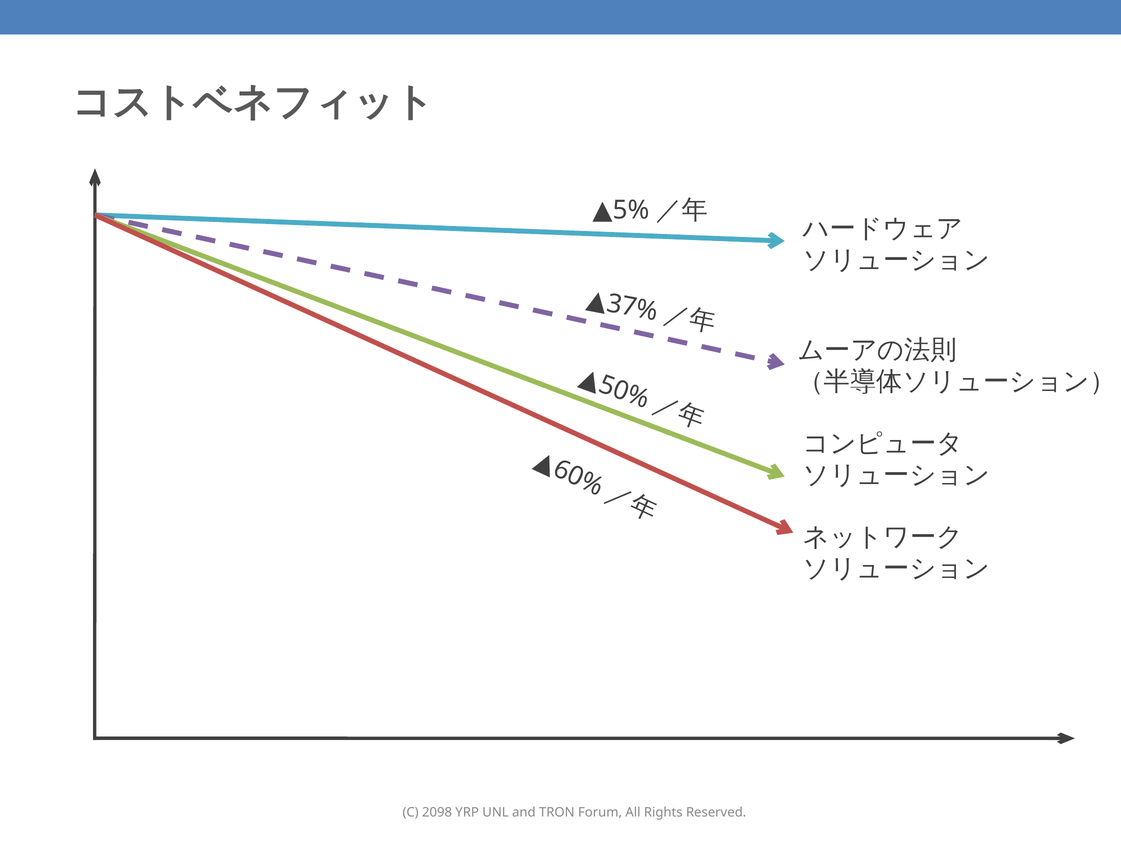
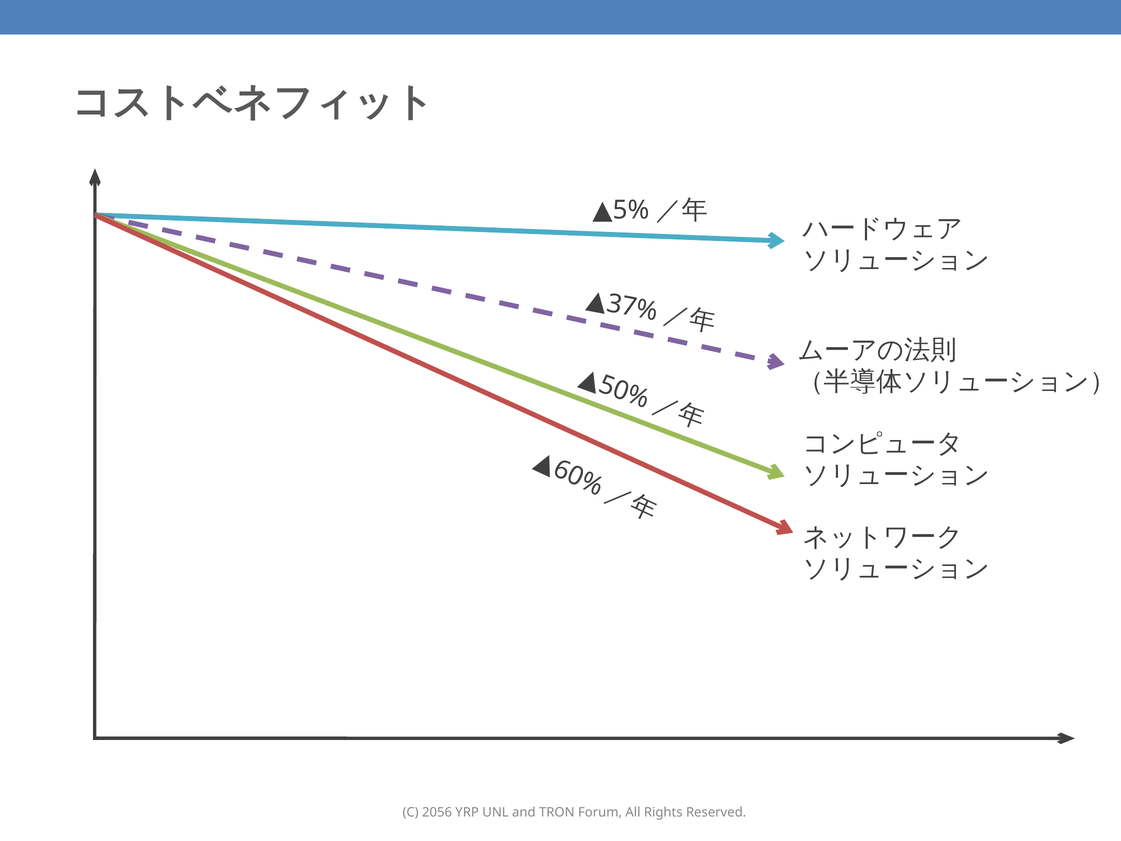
2098: 2098 -> 2056
